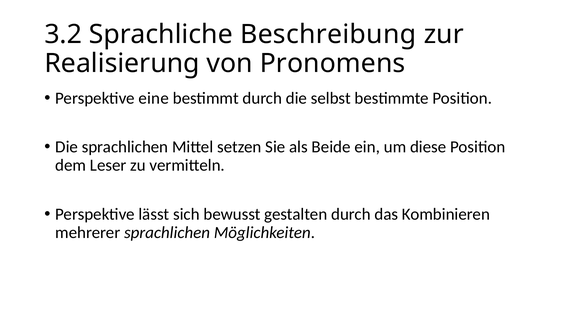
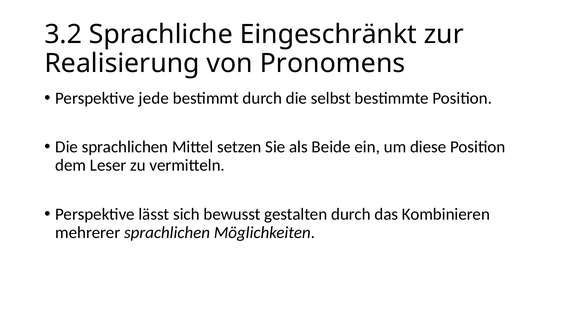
Beschreibung: Beschreibung -> Eingeschränkt
eine: eine -> jede
